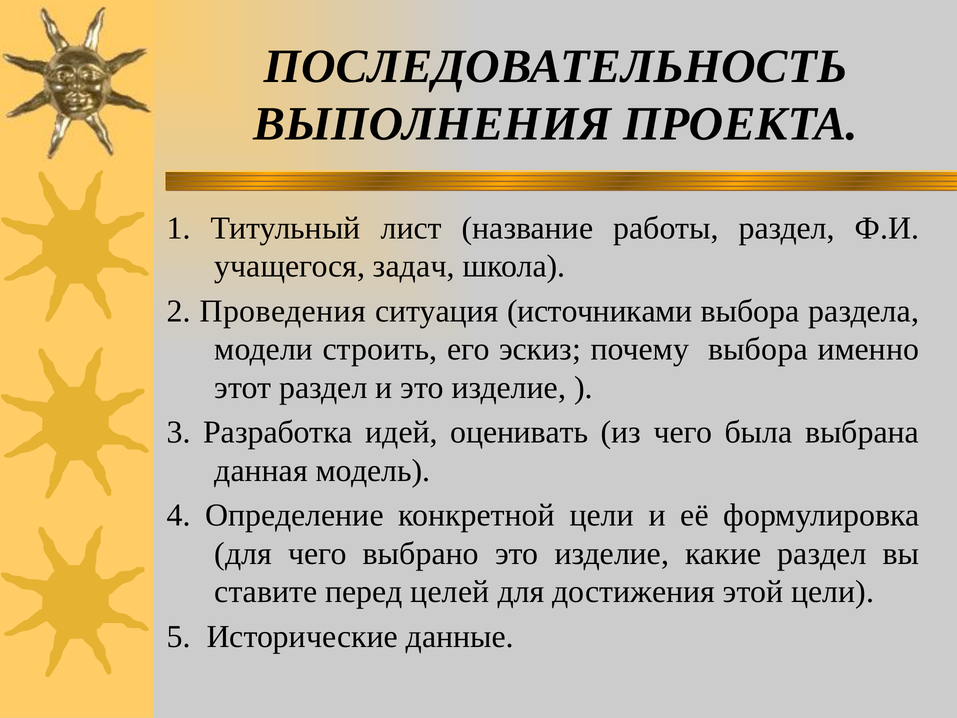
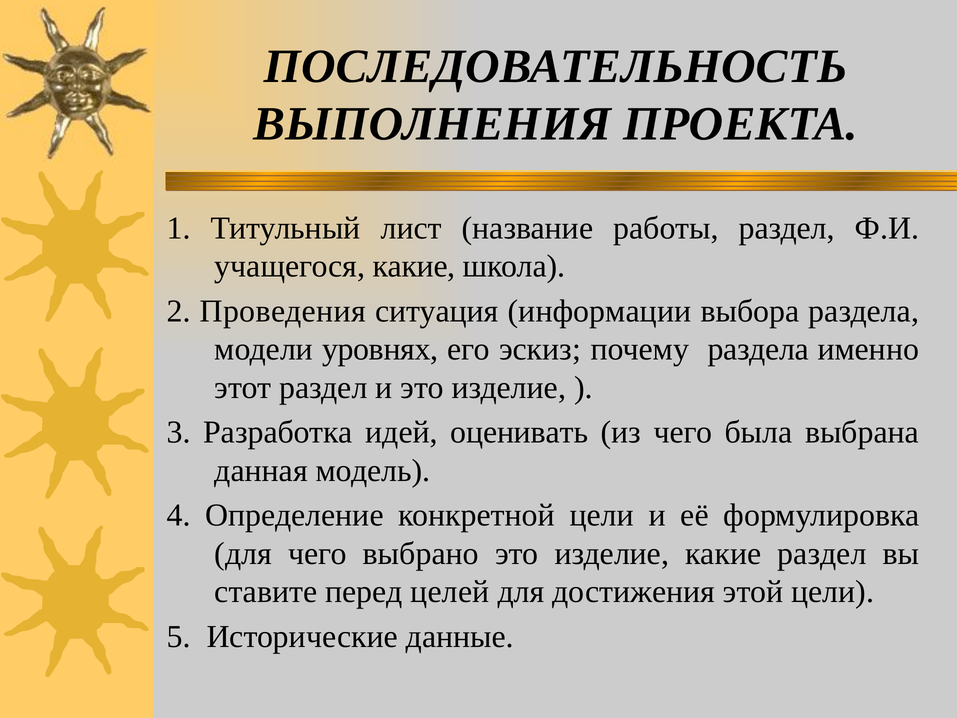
учащегося задач: задач -> какие
источниками: источниками -> информации
строить: строить -> уровнях
почему выбора: выбора -> раздела
